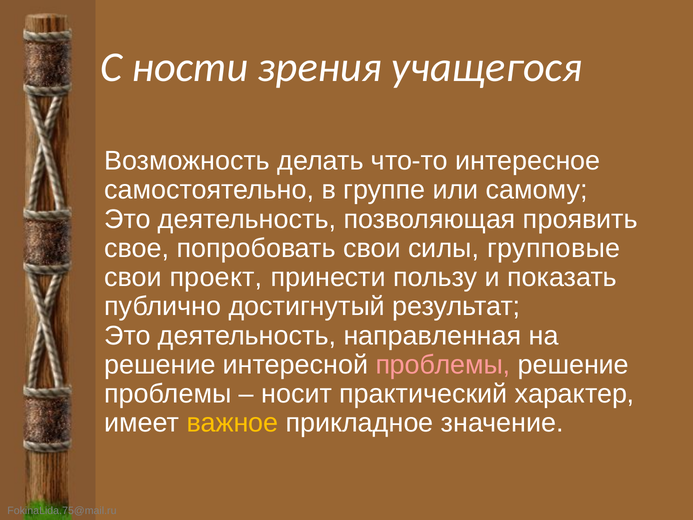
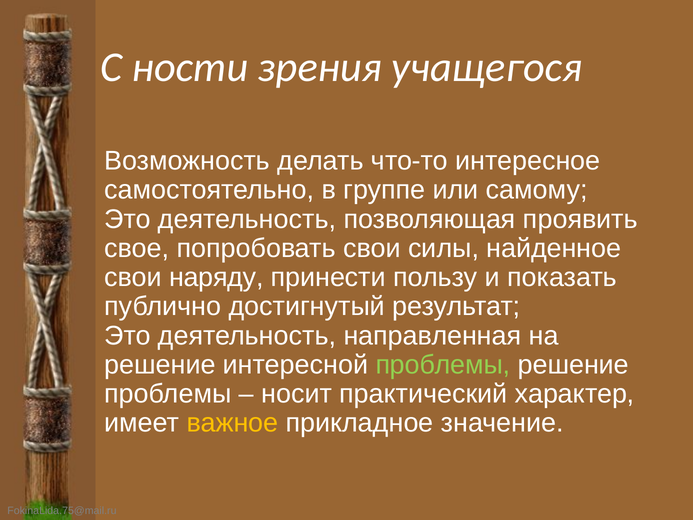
групповые: групповые -> найденное
проект: проект -> наряду
проблемы at (443, 365) colour: pink -> light green
